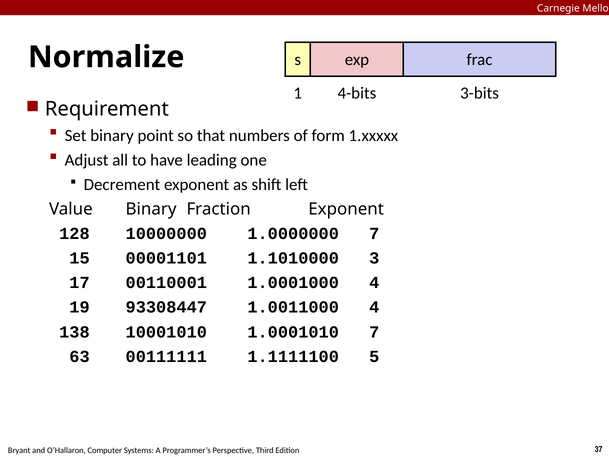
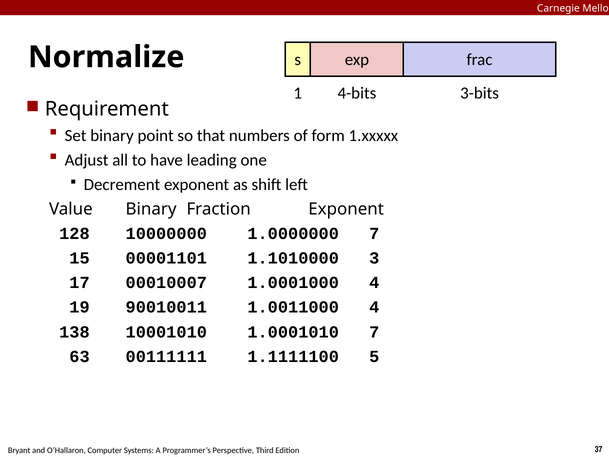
00110001: 00110001 -> 00010007
93308447: 93308447 -> 90010011
